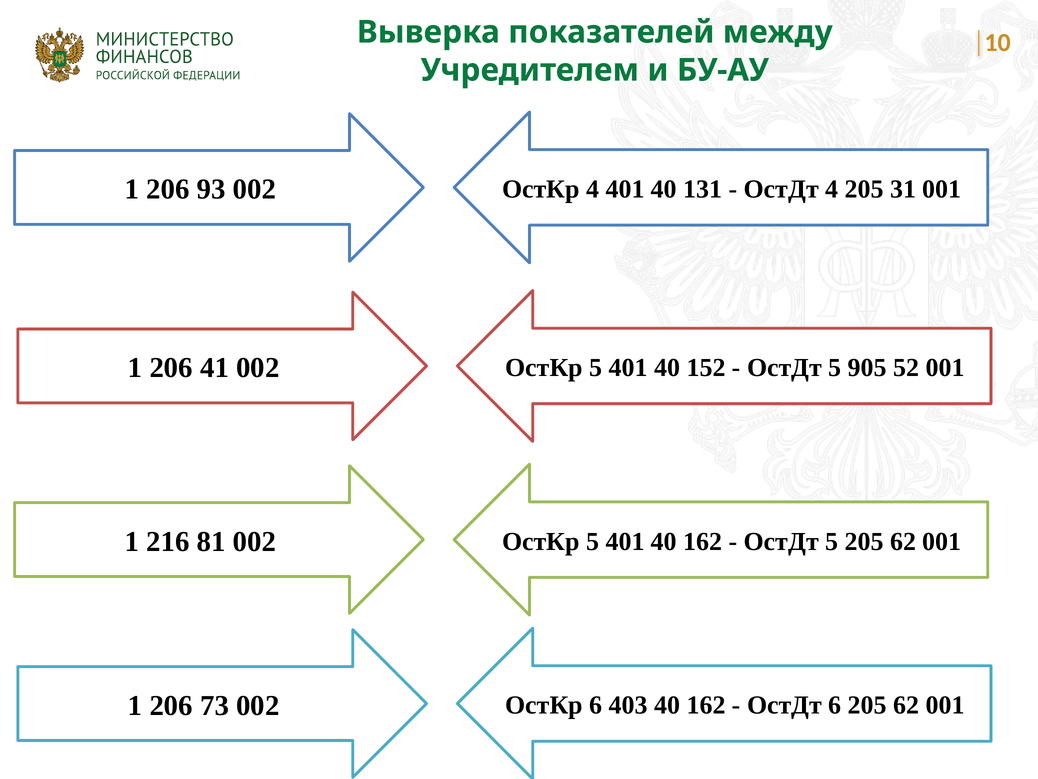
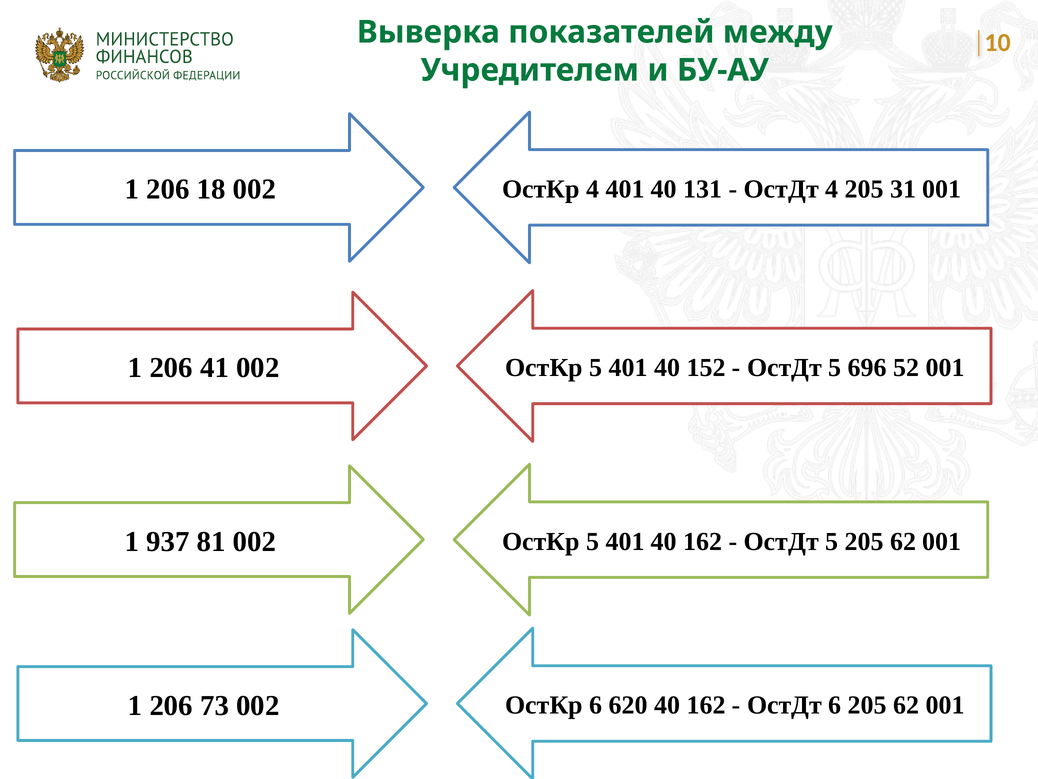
93: 93 -> 18
905: 905 -> 696
216: 216 -> 937
403: 403 -> 620
